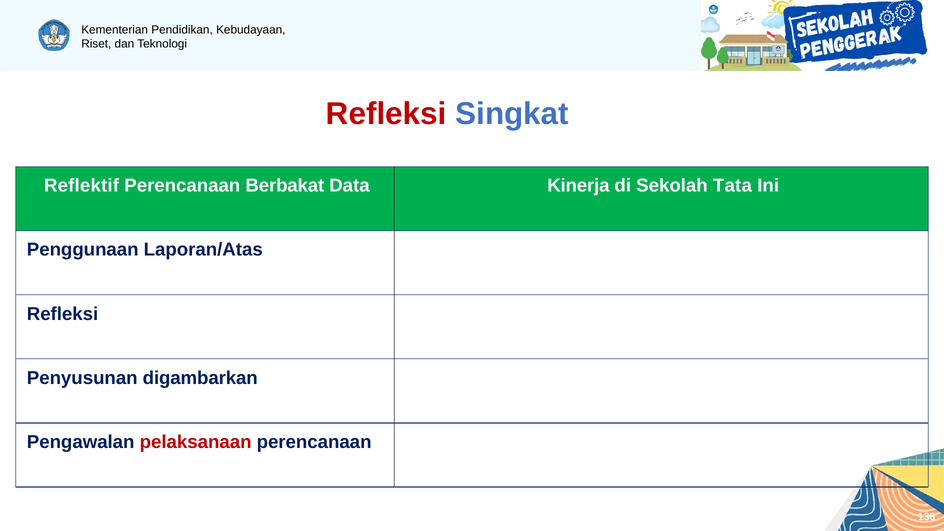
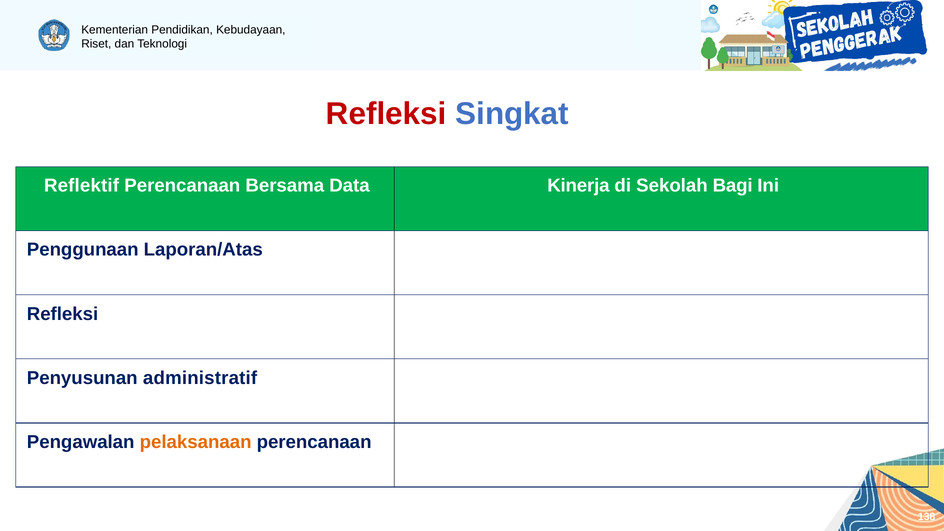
Berbakat: Berbakat -> Bersama
Tata: Tata -> Bagi
digambarkan: digambarkan -> administratif
pelaksanaan colour: red -> orange
